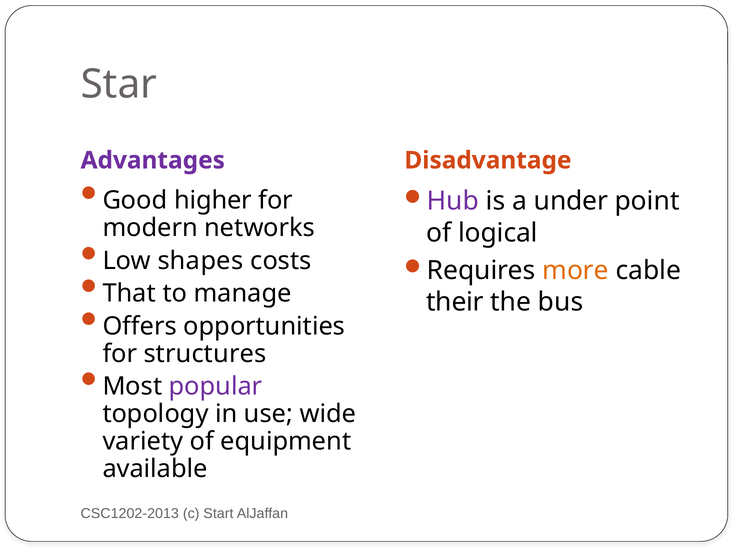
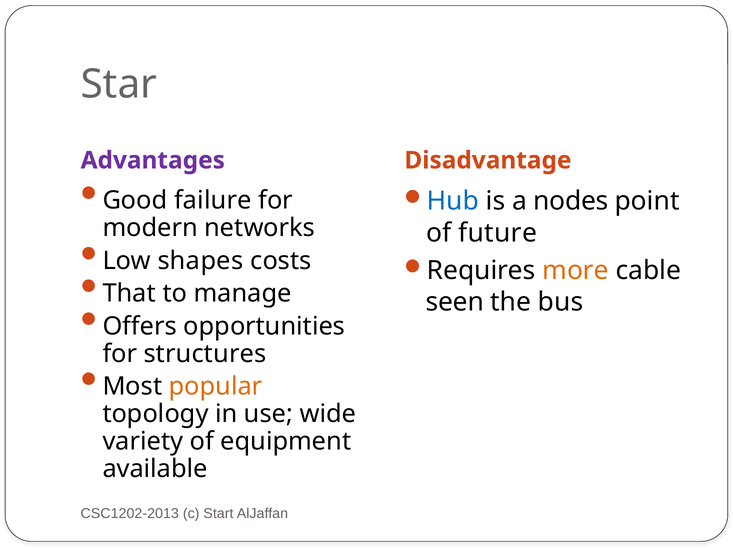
higher: higher -> failure
Hub colour: purple -> blue
under: under -> nodes
logical: logical -> future
their: their -> seen
popular colour: purple -> orange
